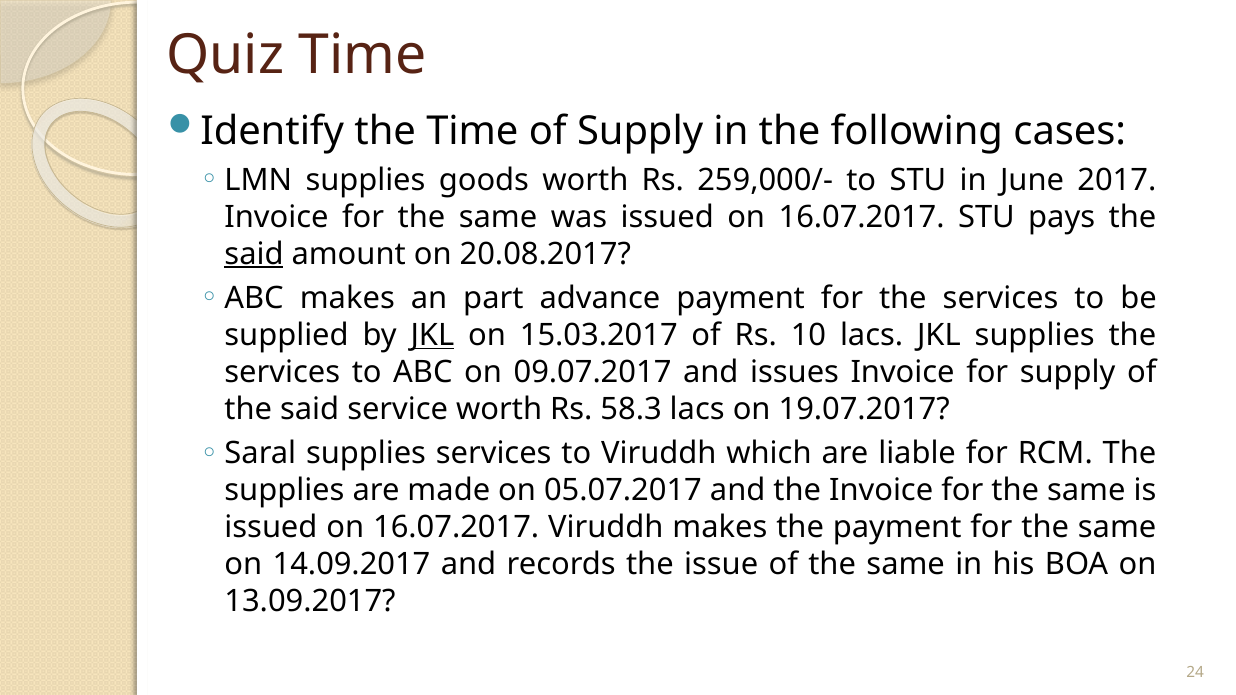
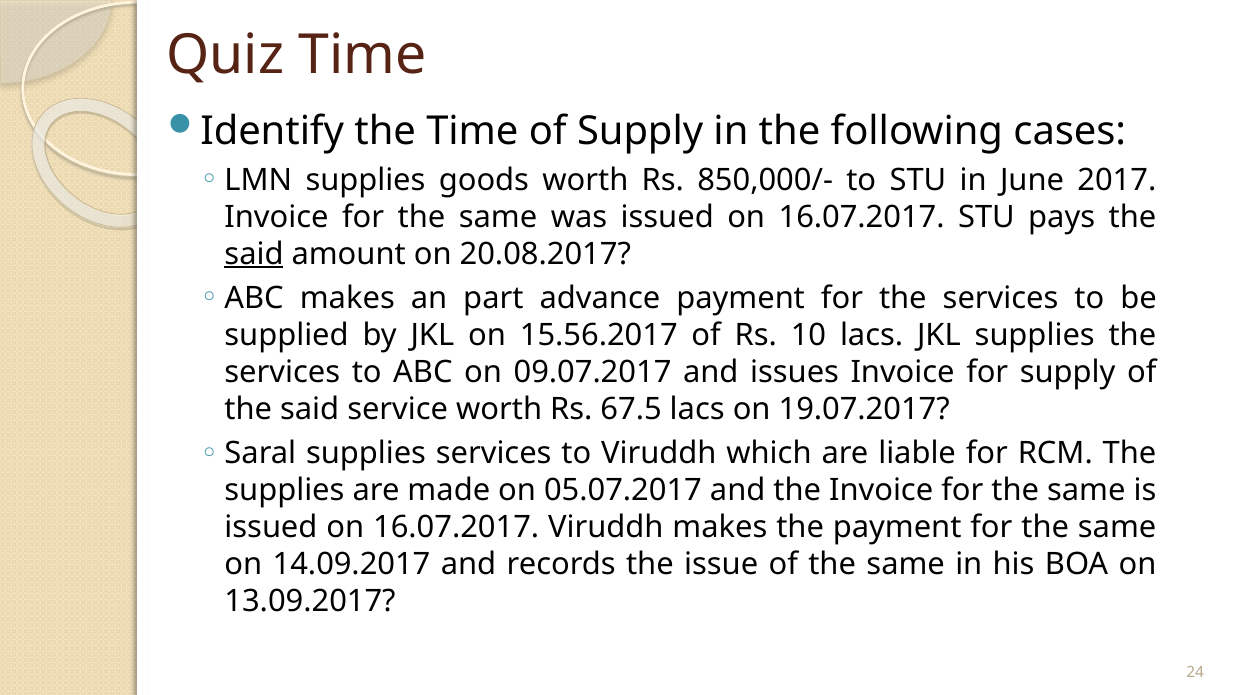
259,000/-: 259,000/- -> 850,000/-
JKL at (432, 335) underline: present -> none
15.03.2017: 15.03.2017 -> 15.56.2017
58.3: 58.3 -> 67.5
